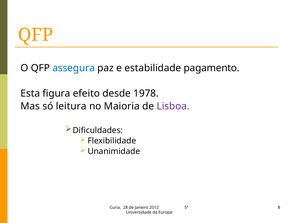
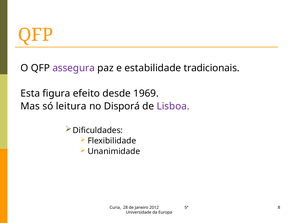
assegura colour: blue -> purple
pagamento: pagamento -> tradicionais
1978: 1978 -> 1969
Maioria: Maioria -> Disporá
